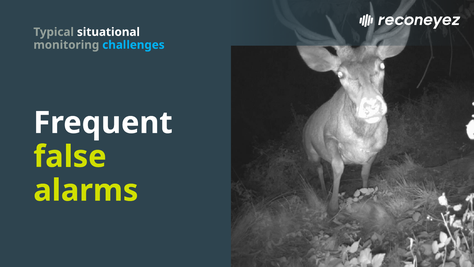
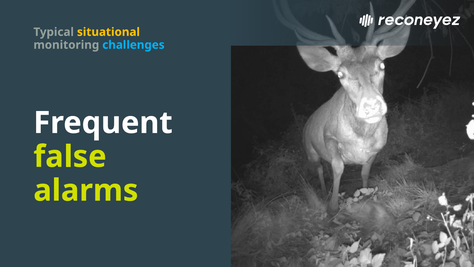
situational colour: white -> yellow
